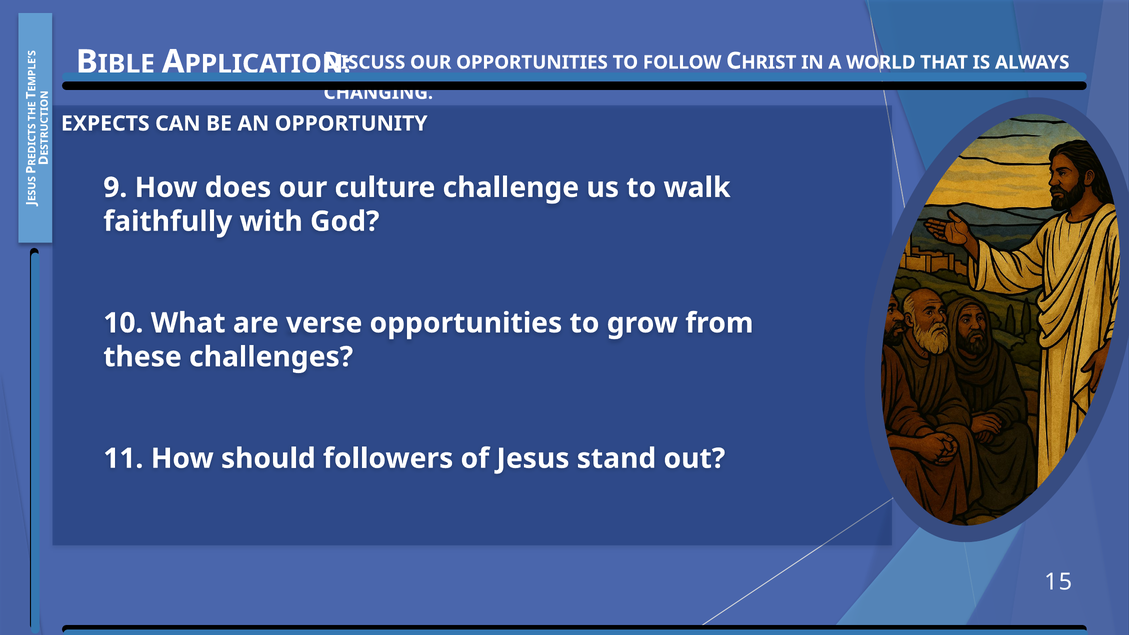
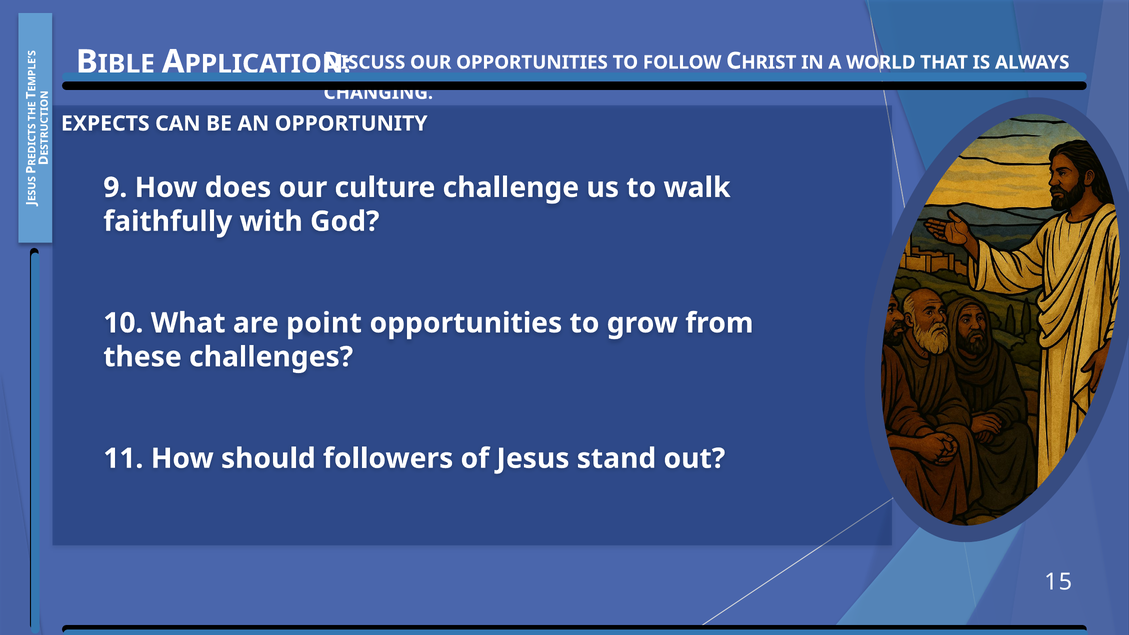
verse: verse -> point
